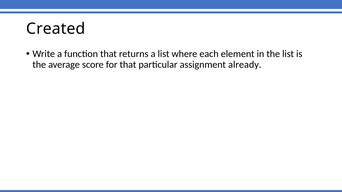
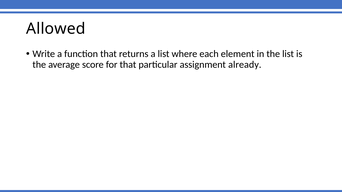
Created: Created -> Allowed
